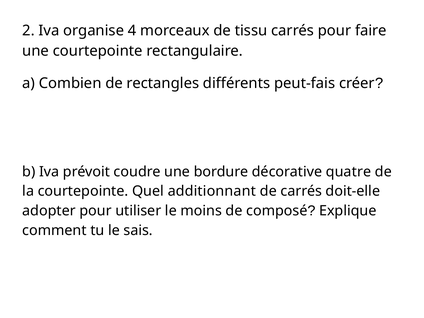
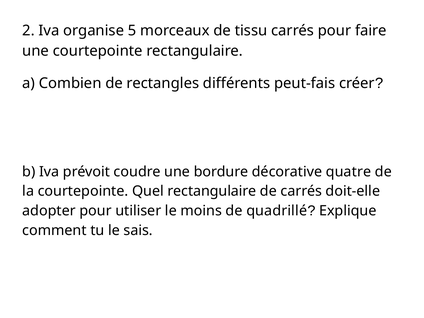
4: 4 -> 5
Quel additionnant: additionnant -> rectangulaire
composé: composé -> quadrillé
